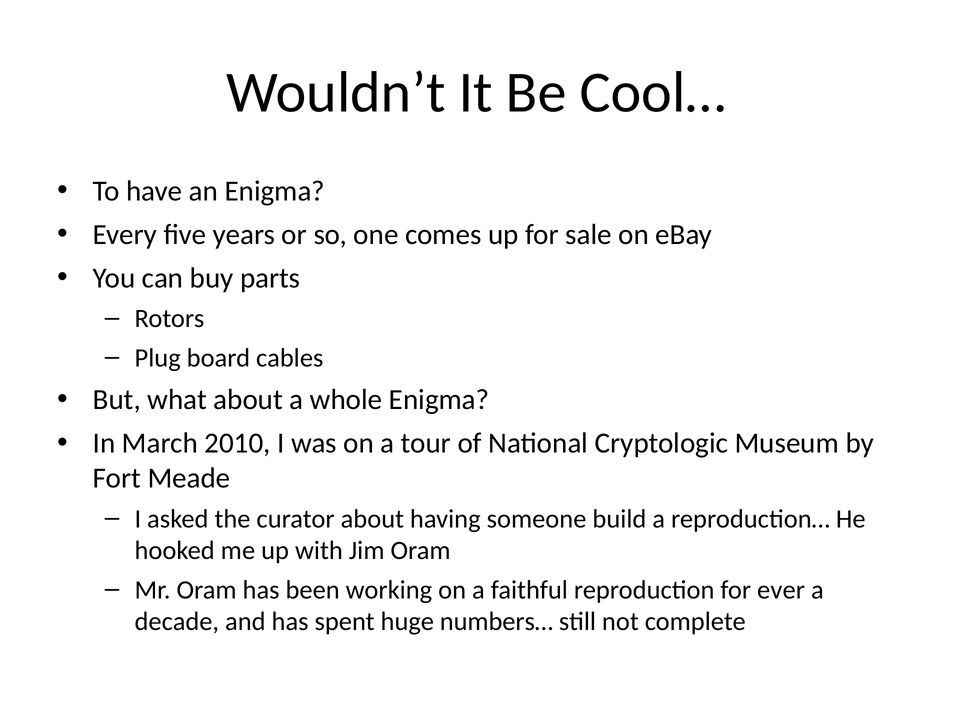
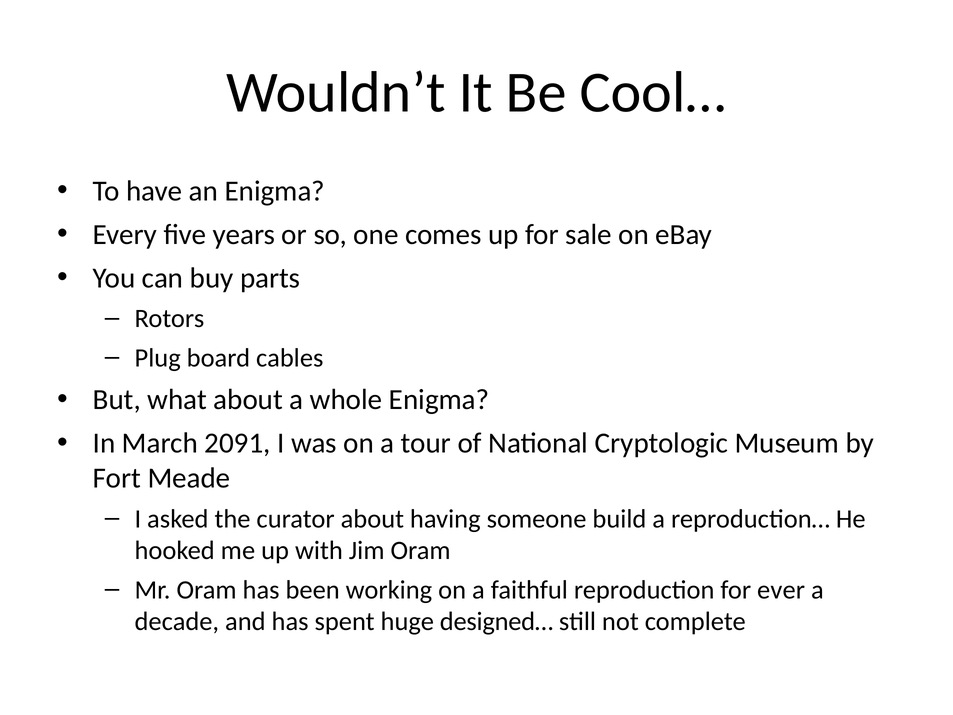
2010: 2010 -> 2091
numbers…: numbers… -> designed…
